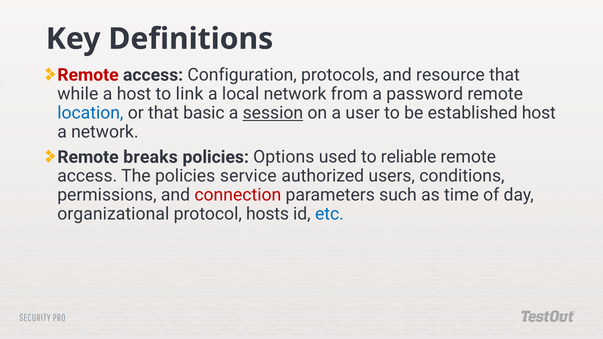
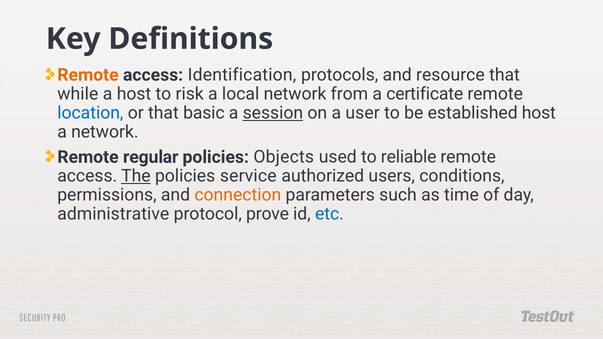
Remote at (88, 75) colour: red -> orange
Configuration: Configuration -> Identification
link: link -> risk
password: password -> certificate
breaks: breaks -> regular
Options: Options -> Objects
The underline: none -> present
connection colour: red -> orange
organizational: organizational -> administrative
hosts: hosts -> prove
